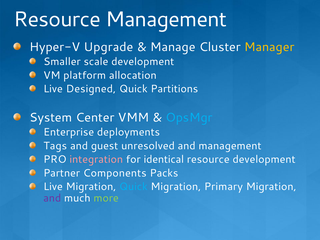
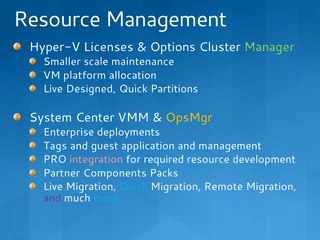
Upgrade: Upgrade -> Licenses
Manage: Manage -> Options
Manager colour: yellow -> light green
scale development: development -> maintenance
OpsMgr colour: light blue -> yellow
unresolved: unresolved -> application
identical: identical -> required
Primary: Primary -> Remote
more colour: light green -> light blue
